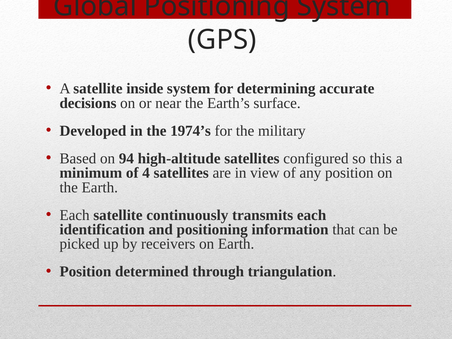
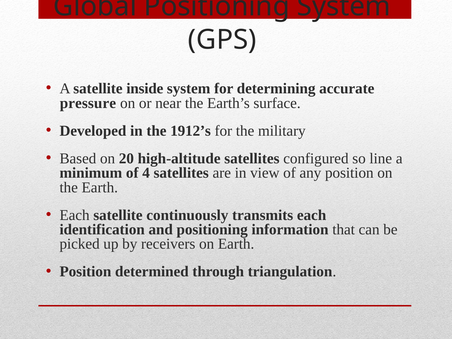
decisions: decisions -> pressure
1974’s: 1974’s -> 1912’s
94: 94 -> 20
this: this -> line
